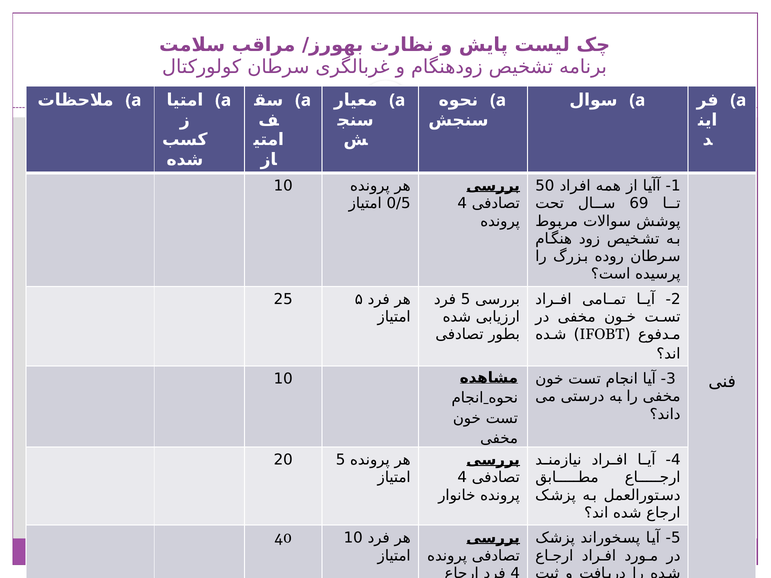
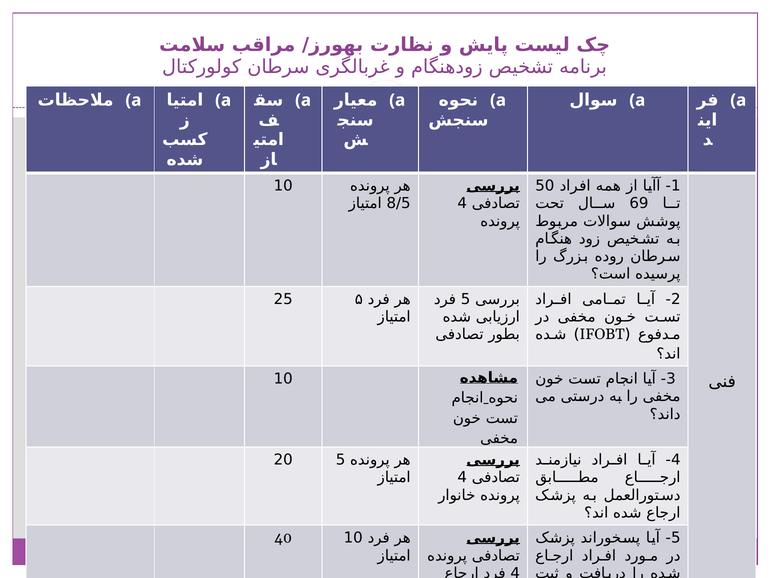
0/5: 0/5 -> 8/5
